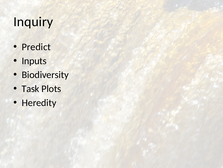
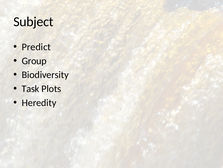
Inquiry: Inquiry -> Subject
Inputs: Inputs -> Group
